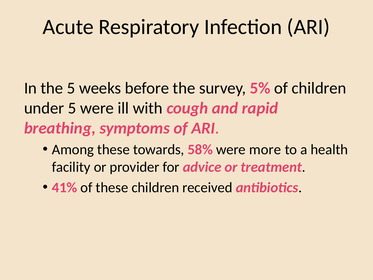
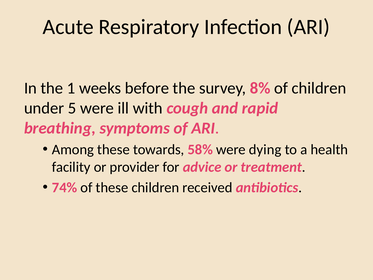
the 5: 5 -> 1
5%: 5% -> 8%
more: more -> dying
41%: 41% -> 74%
